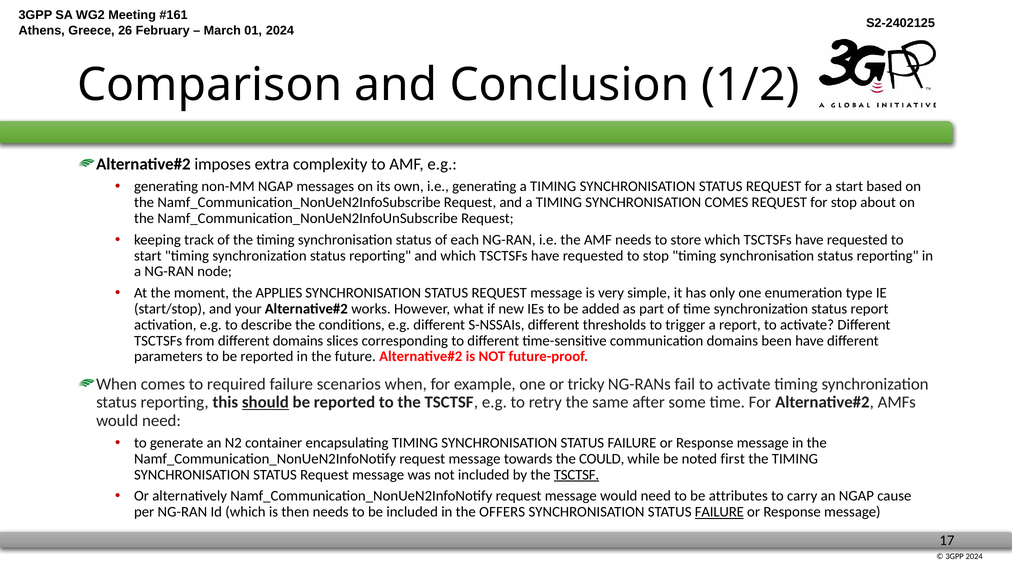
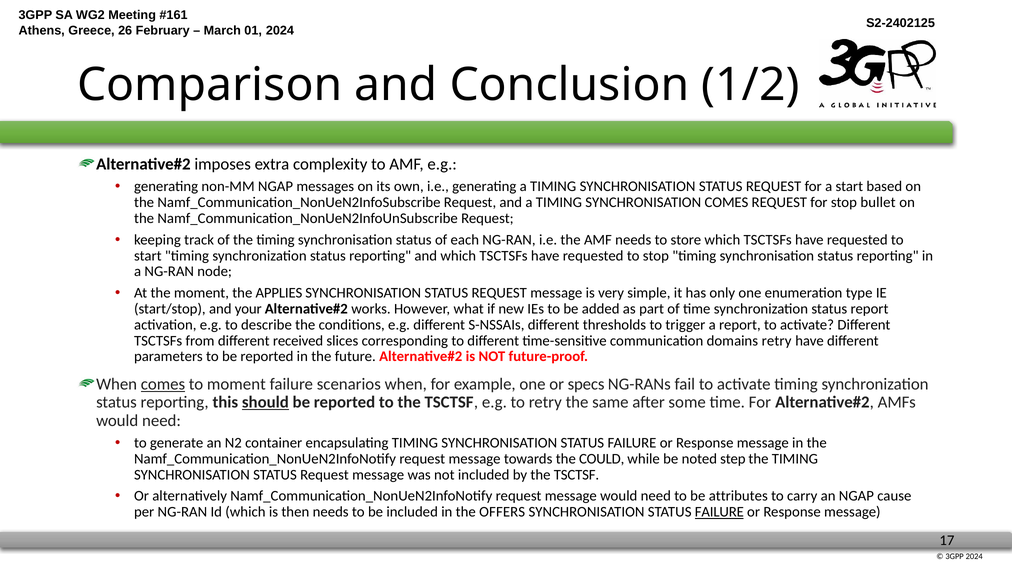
about: about -> bullet
different domains: domains -> received
domains been: been -> retry
comes at (163, 384) underline: none -> present
to required: required -> moment
tricky: tricky -> specs
first: first -> step
TSCTSF at (576, 475) underline: present -> none
